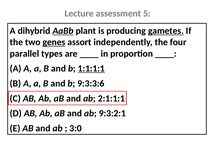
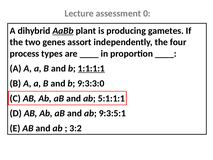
5: 5 -> 0
gametes underline: present -> none
genes underline: present -> none
parallel: parallel -> process
9:3:3:6: 9:3:3:6 -> 9:3:3:0
2:1:1:1: 2:1:1:1 -> 5:1:1:1
9:3:2:1: 9:3:2:1 -> 9:3:5:1
3:0: 3:0 -> 3:2
